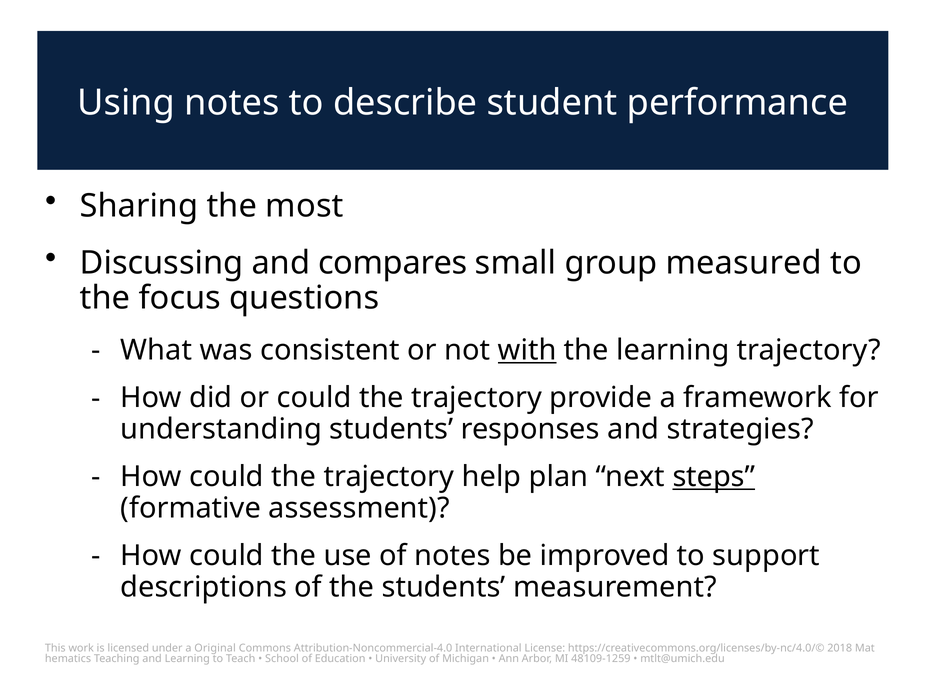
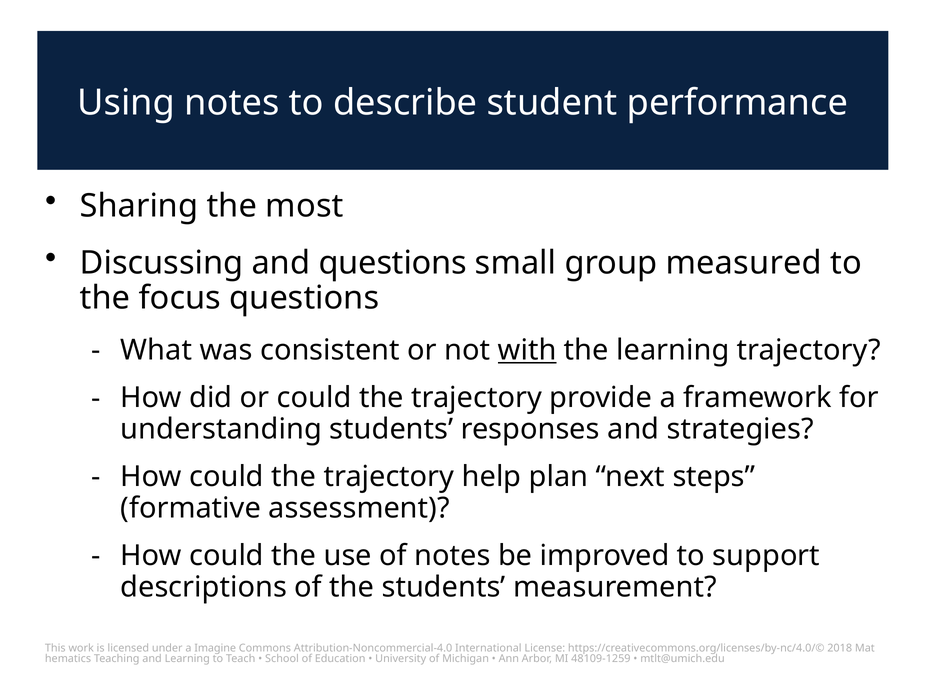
and compares: compares -> questions
steps underline: present -> none
Original: Original -> Imagine
